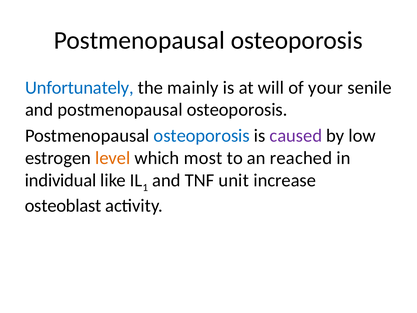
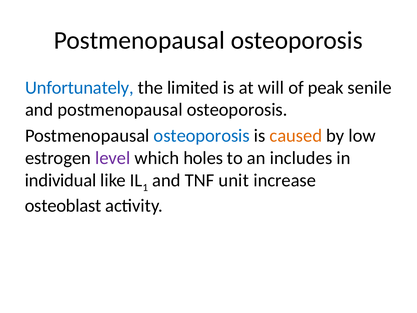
mainly: mainly -> limited
your: your -> peak
caused colour: purple -> orange
level colour: orange -> purple
most: most -> holes
reached: reached -> includes
